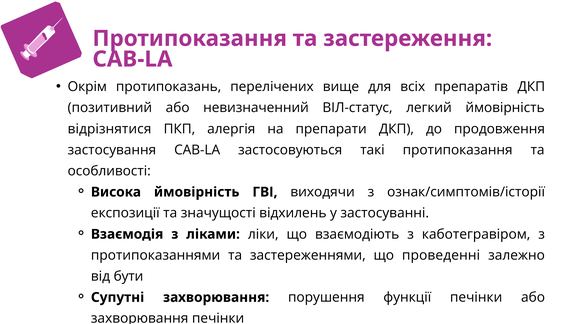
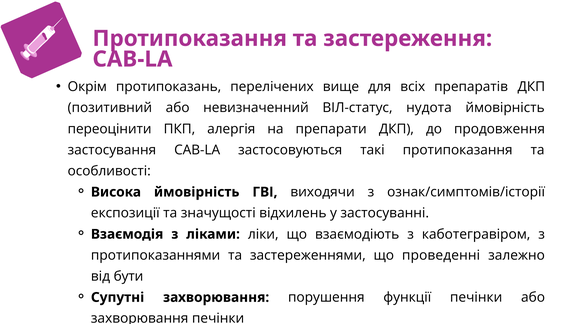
легкий: легкий -> нудота
відрізнятися: відрізнятися -> переоцінити
